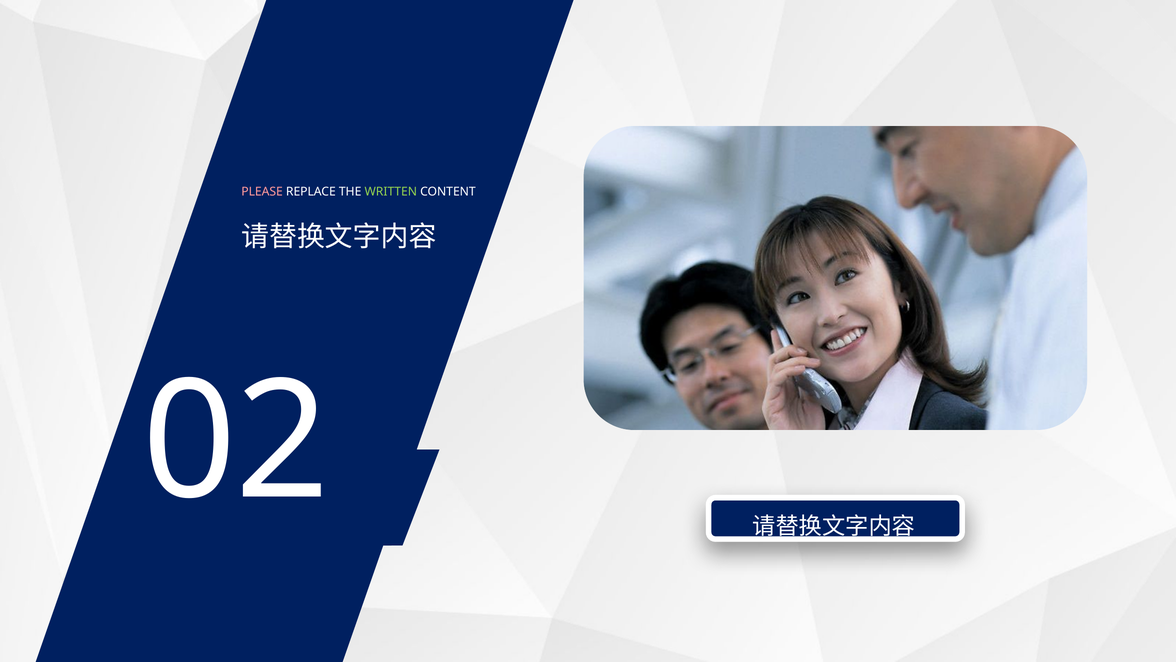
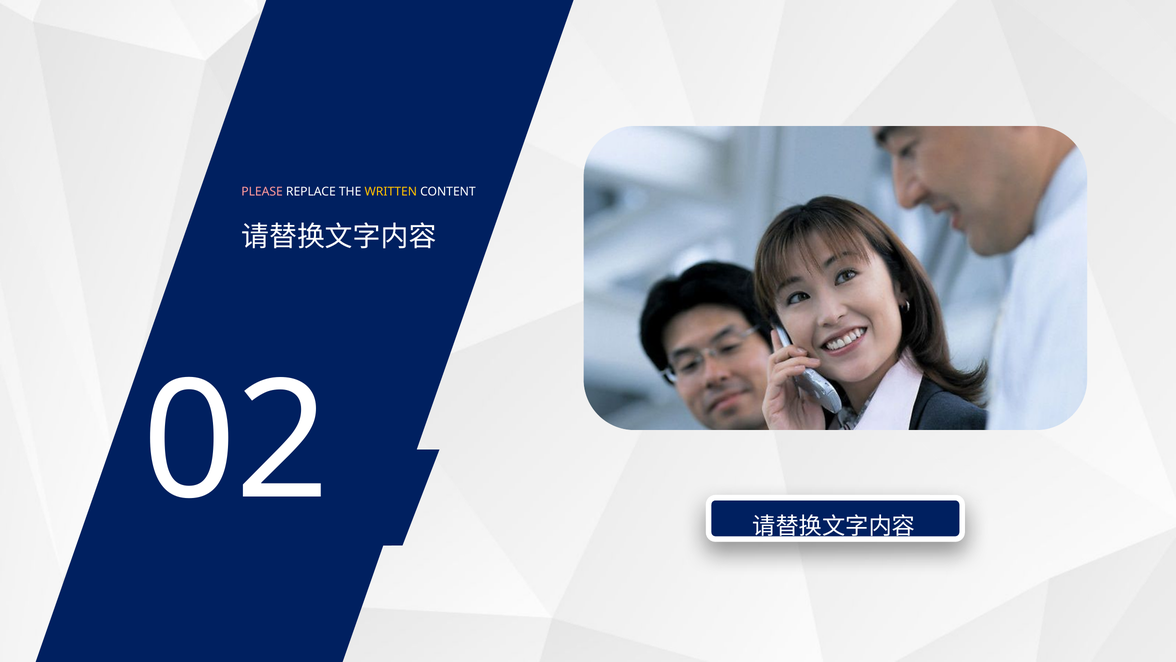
WRITTEN colour: light green -> yellow
